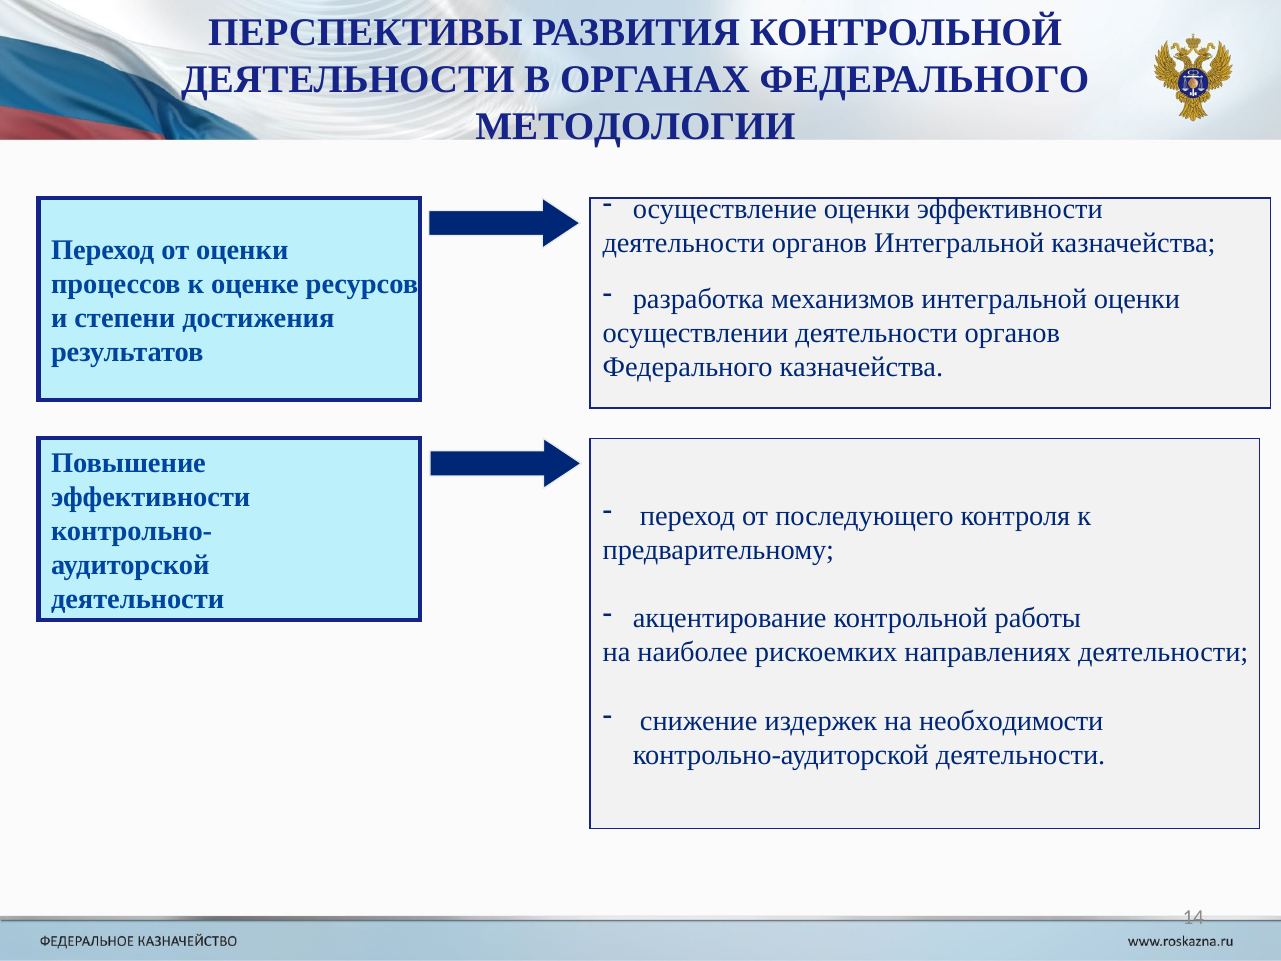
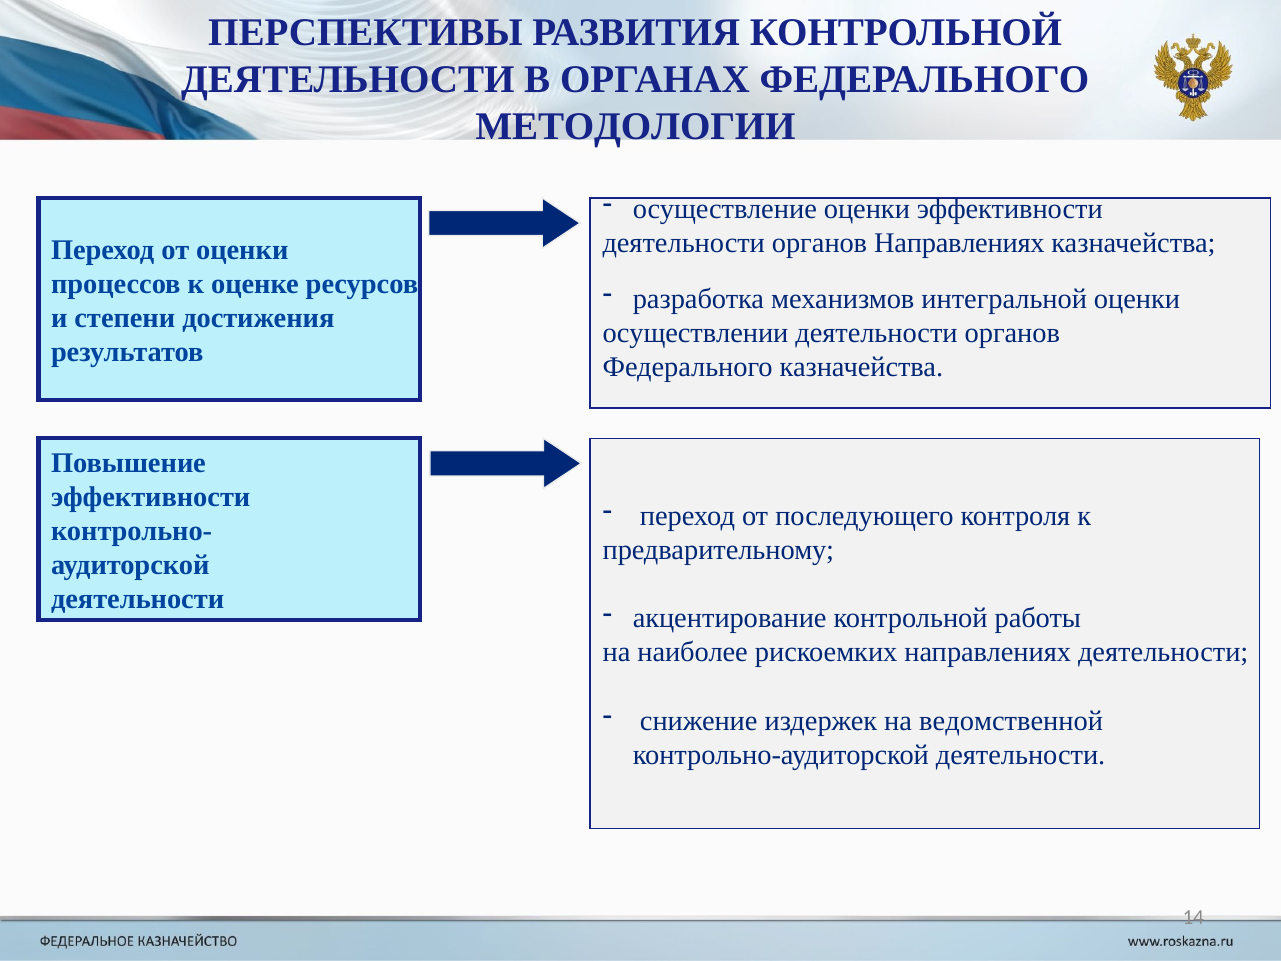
органов Интегральной: Интегральной -> Направлениях
необходимости: необходимости -> ведомственной
